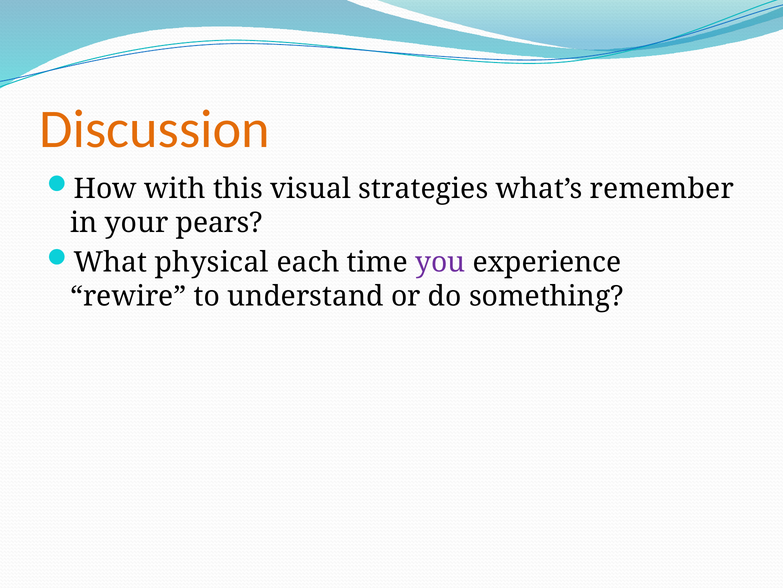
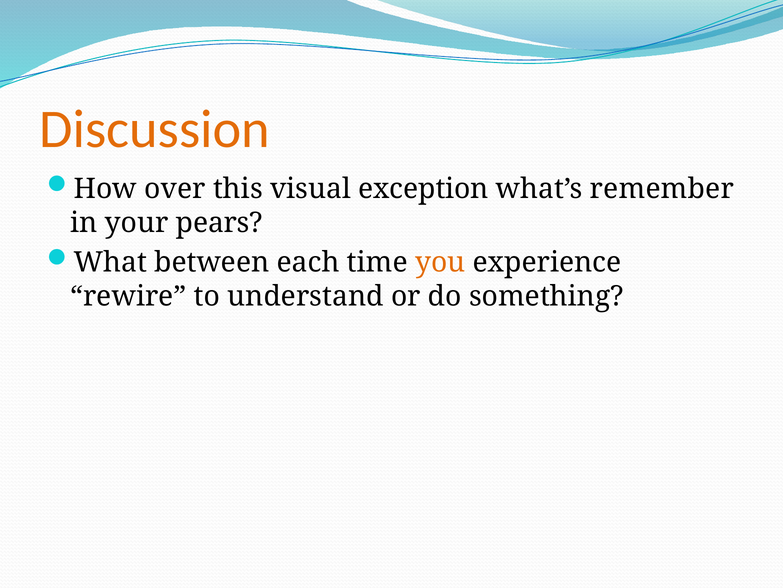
with: with -> over
strategies: strategies -> exception
physical: physical -> between
you colour: purple -> orange
